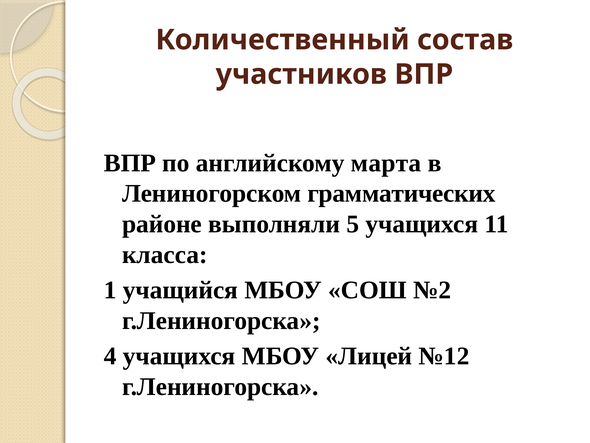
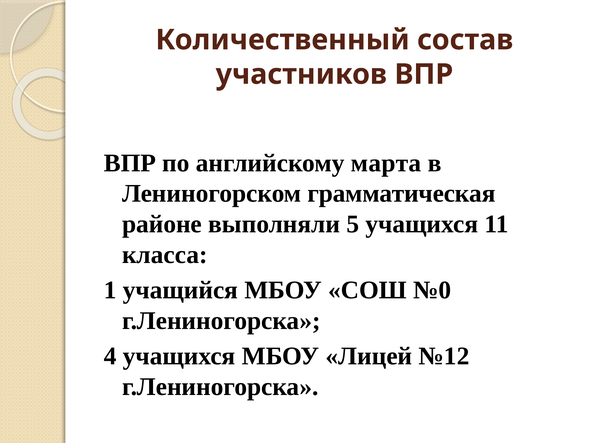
грамматических: грамматических -> грамматическая
№2: №2 -> №0
